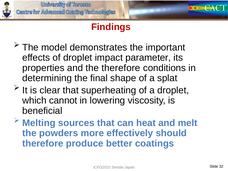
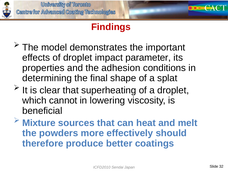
the therefore: therefore -> adhesion
Melting: Melting -> Mixture
